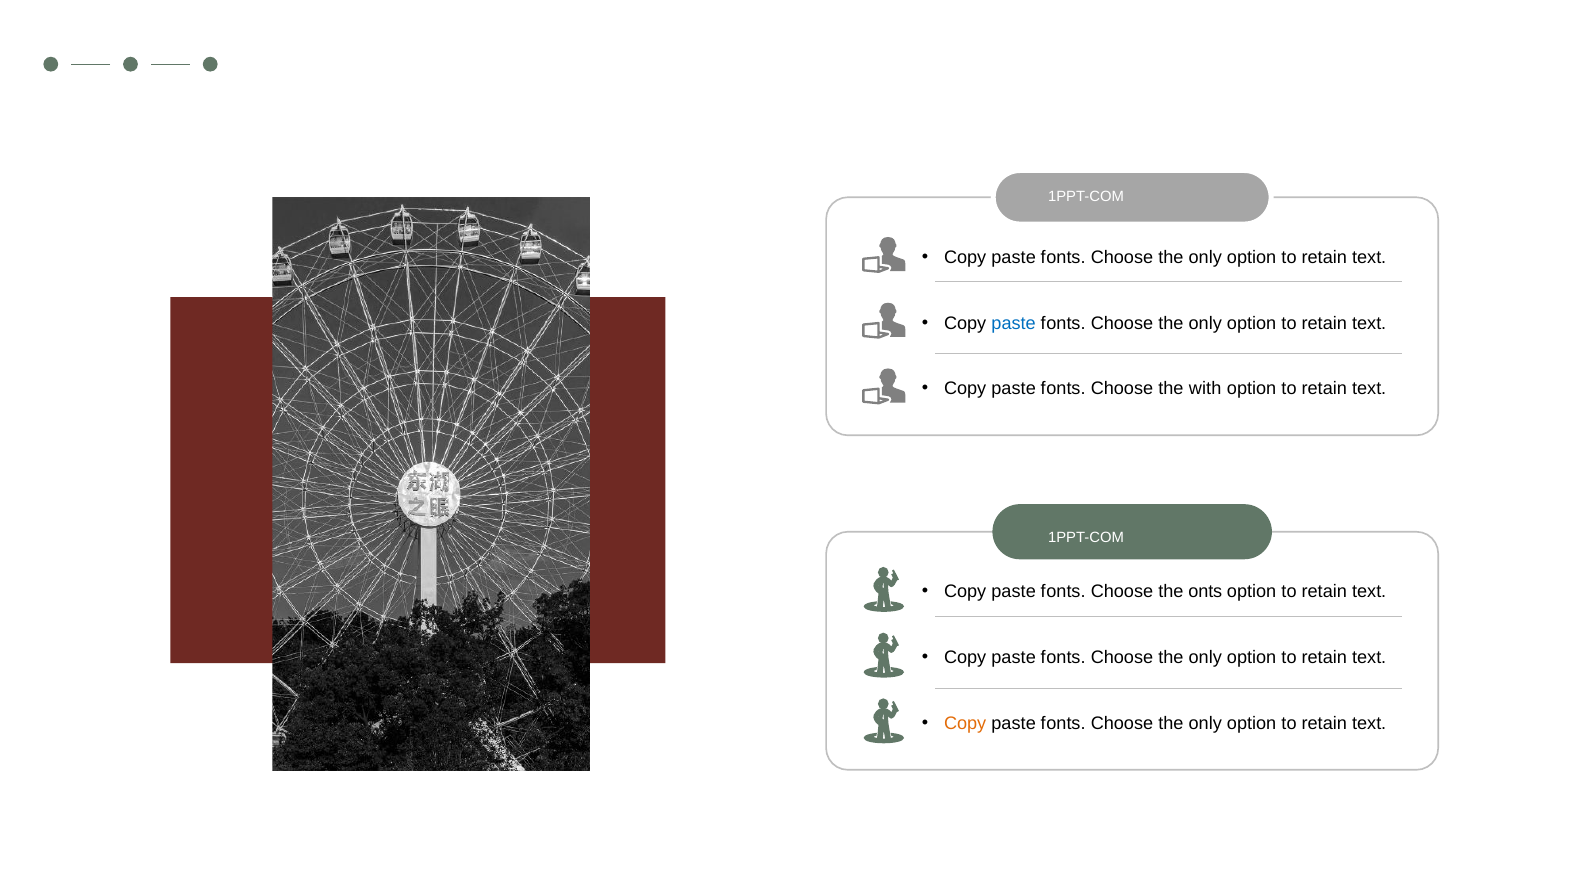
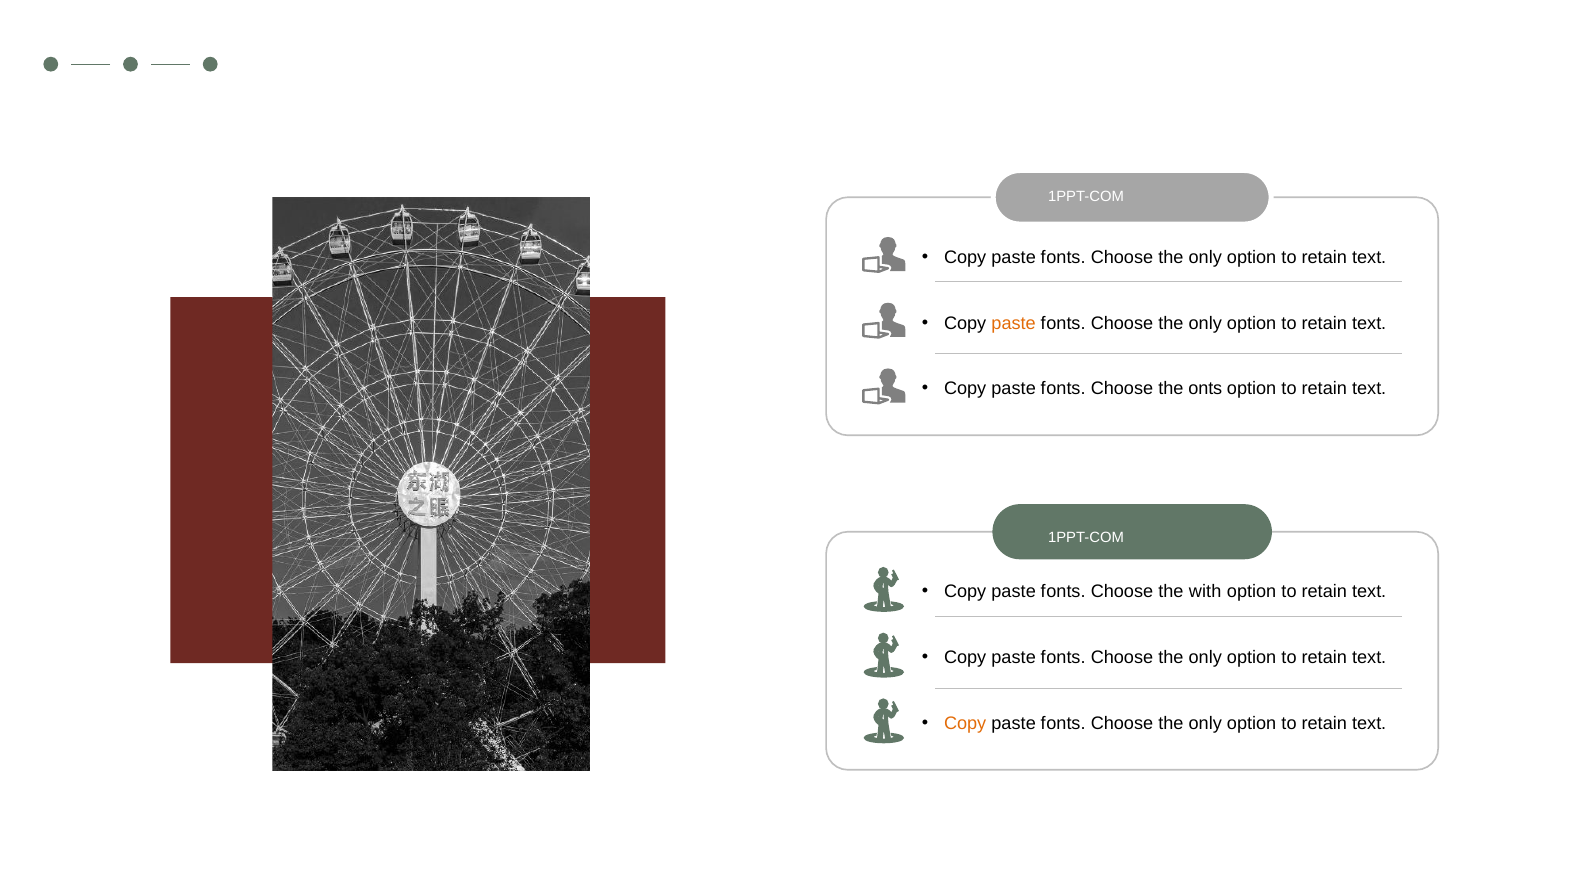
paste at (1014, 323) colour: blue -> orange
the with: with -> onts
the onts: onts -> with
